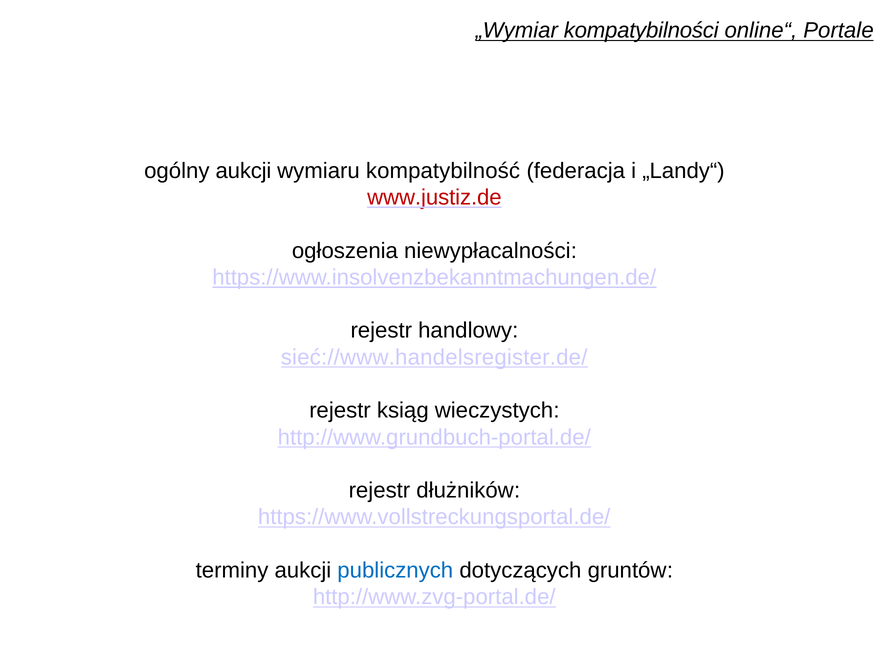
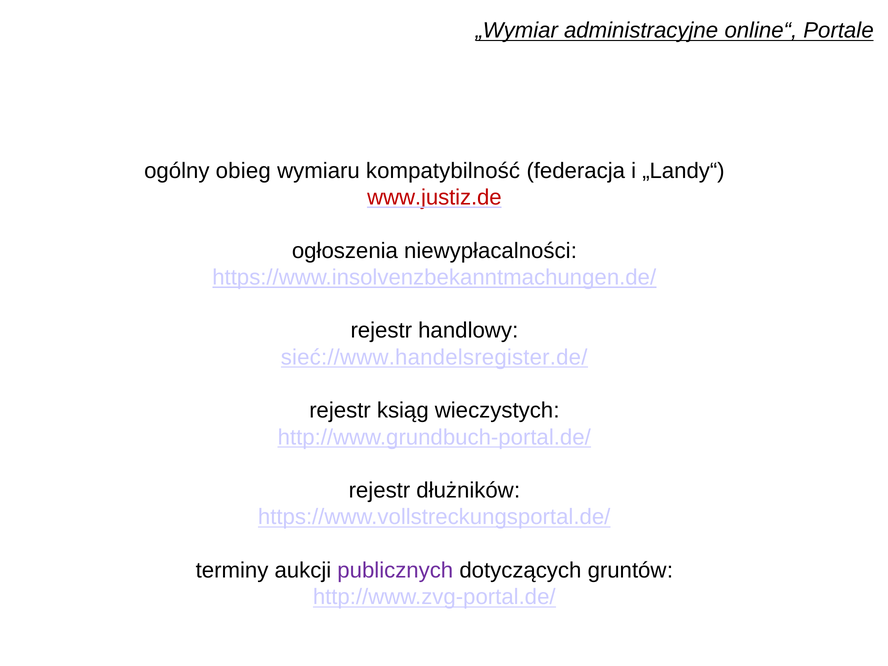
kompatybilności: kompatybilności -> administracyjne
ogólny aukcji: aukcji -> obieg
publicznych colour: blue -> purple
